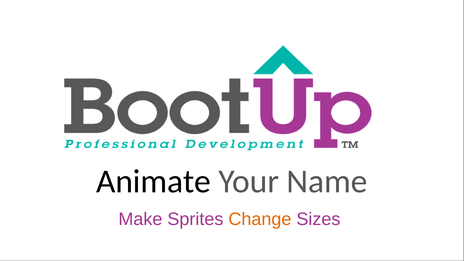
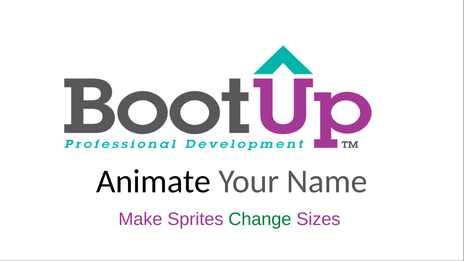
Change colour: orange -> green
